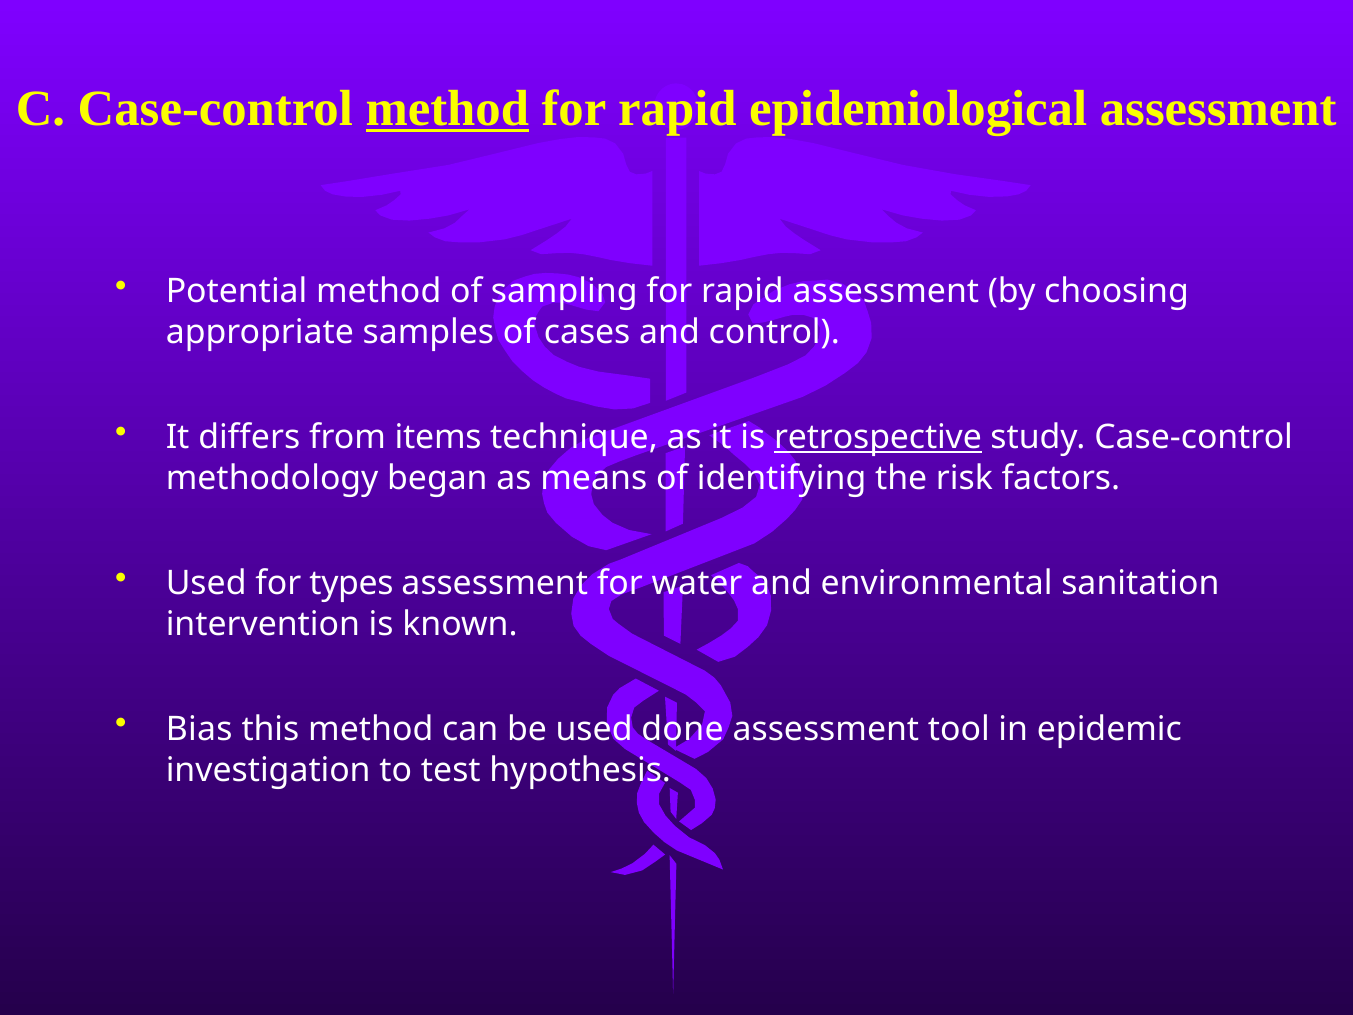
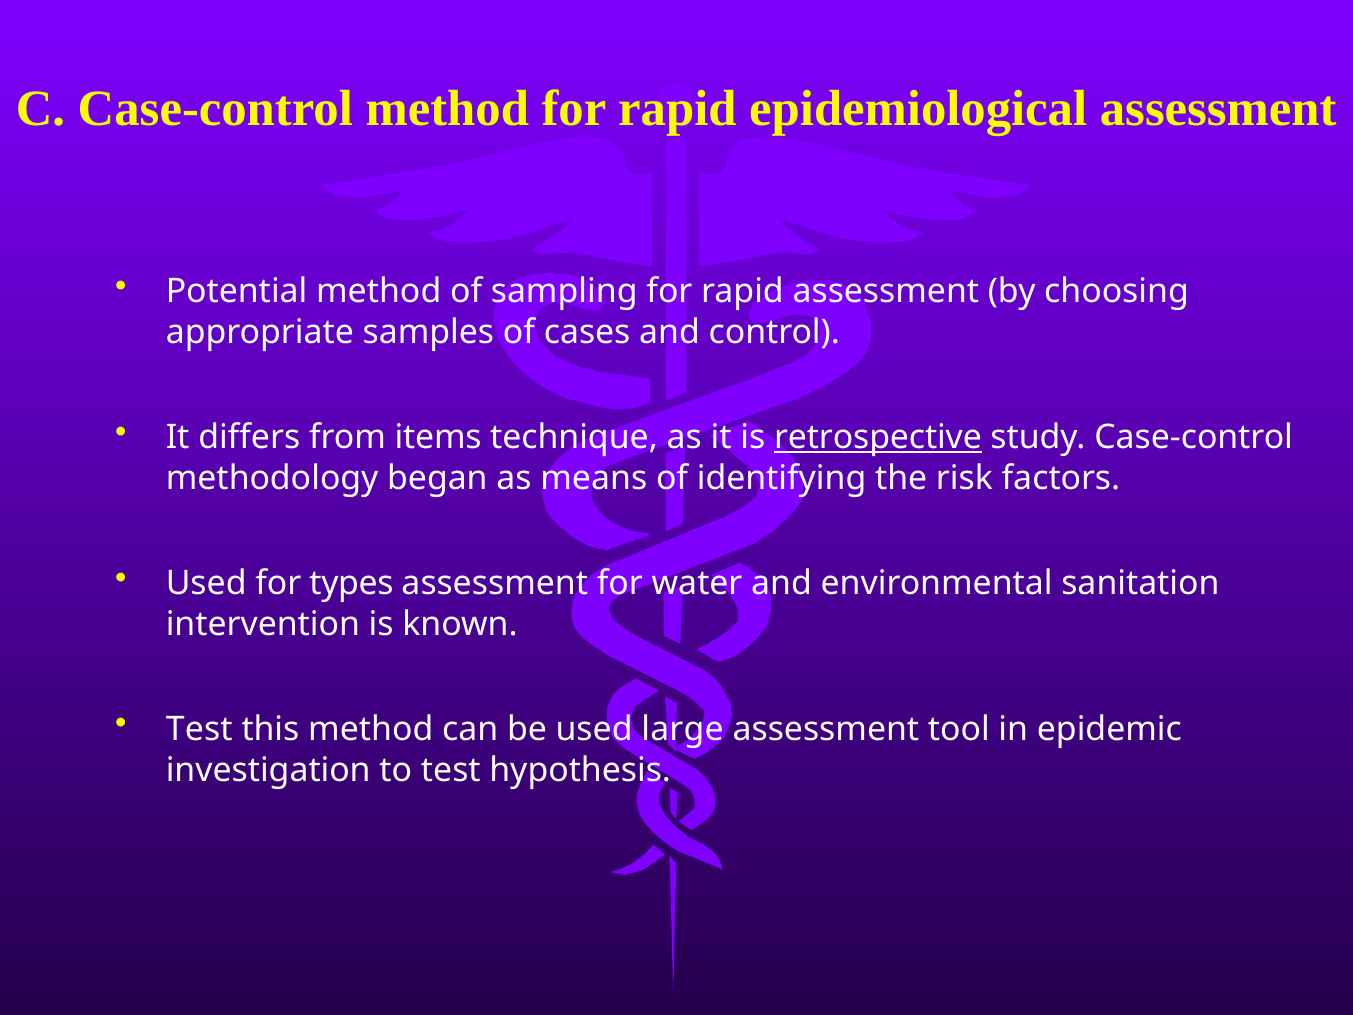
method at (447, 109) underline: present -> none
Bias at (199, 729): Bias -> Test
done: done -> large
